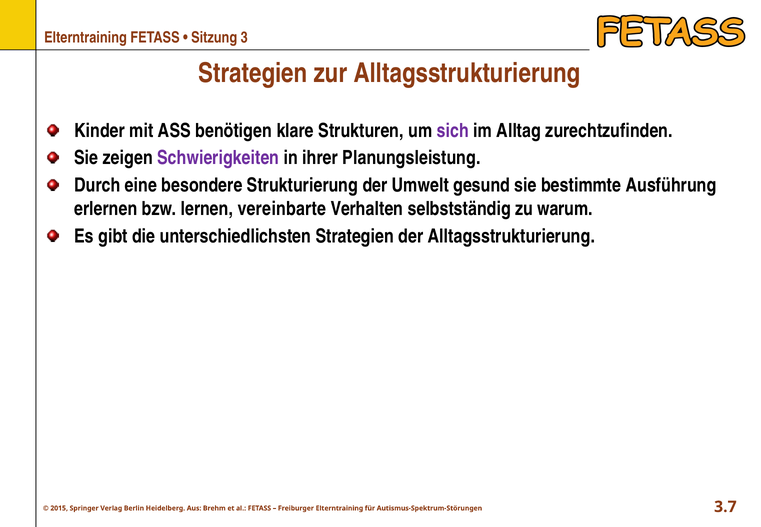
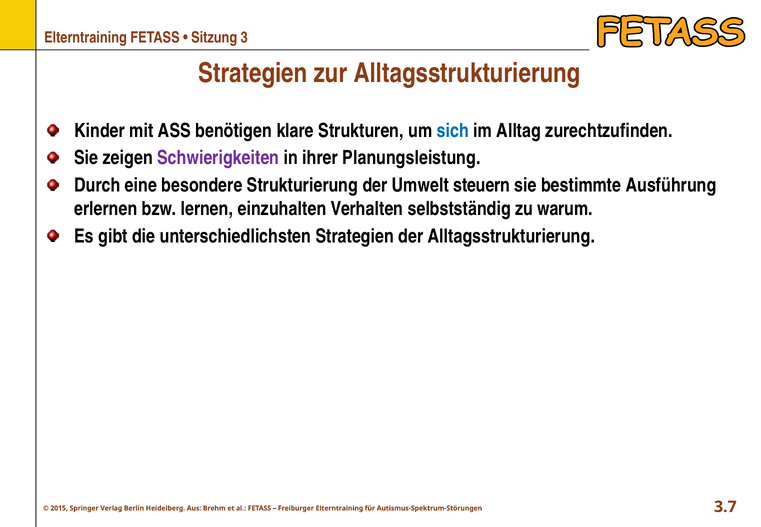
sich colour: purple -> blue
gesund: gesund -> steuern
vereinbarte: vereinbarte -> einzuhalten
